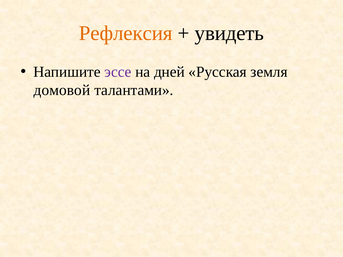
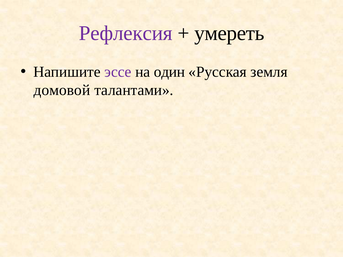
Рефлексия colour: orange -> purple
увидеть: увидеть -> умереть
дней: дней -> один
